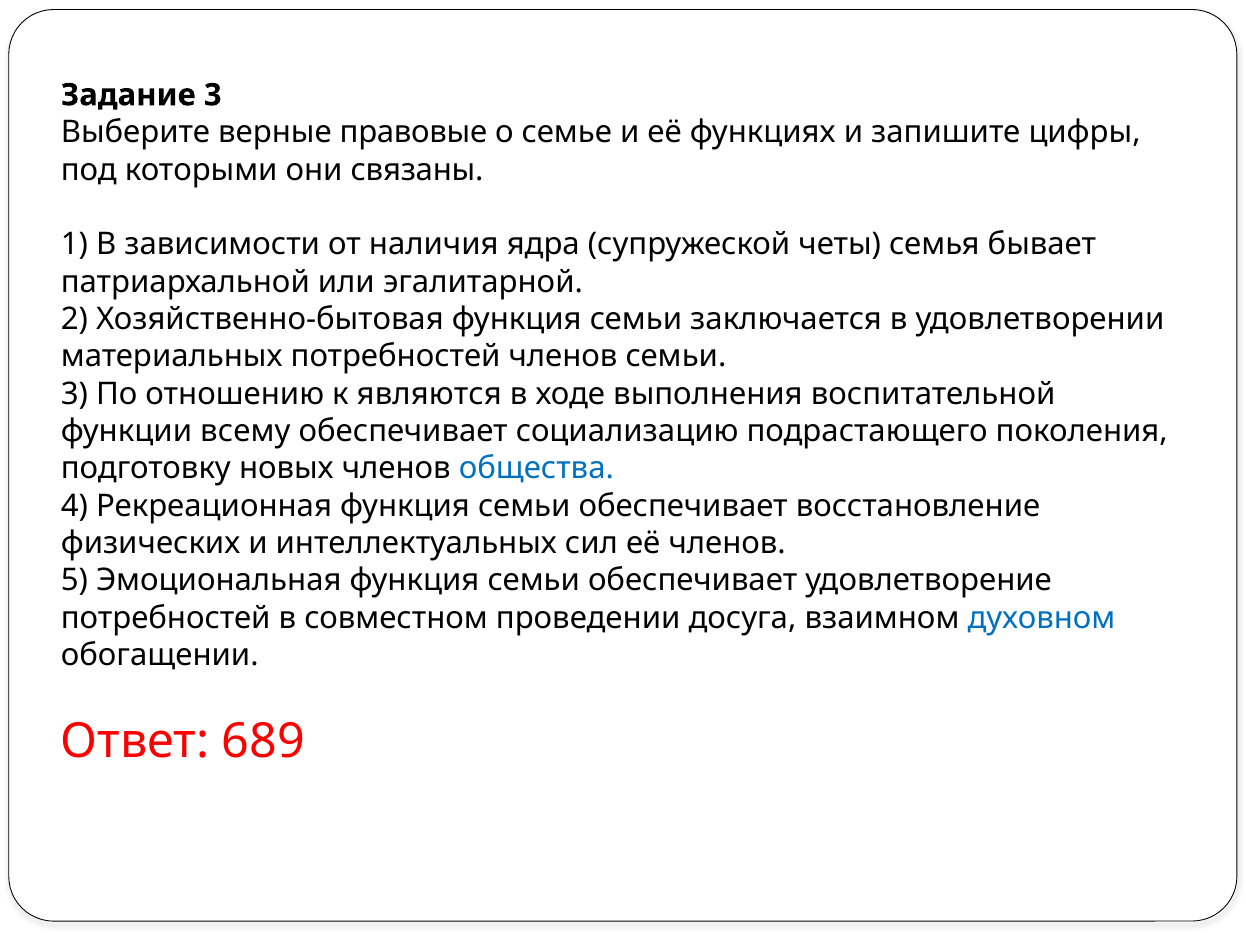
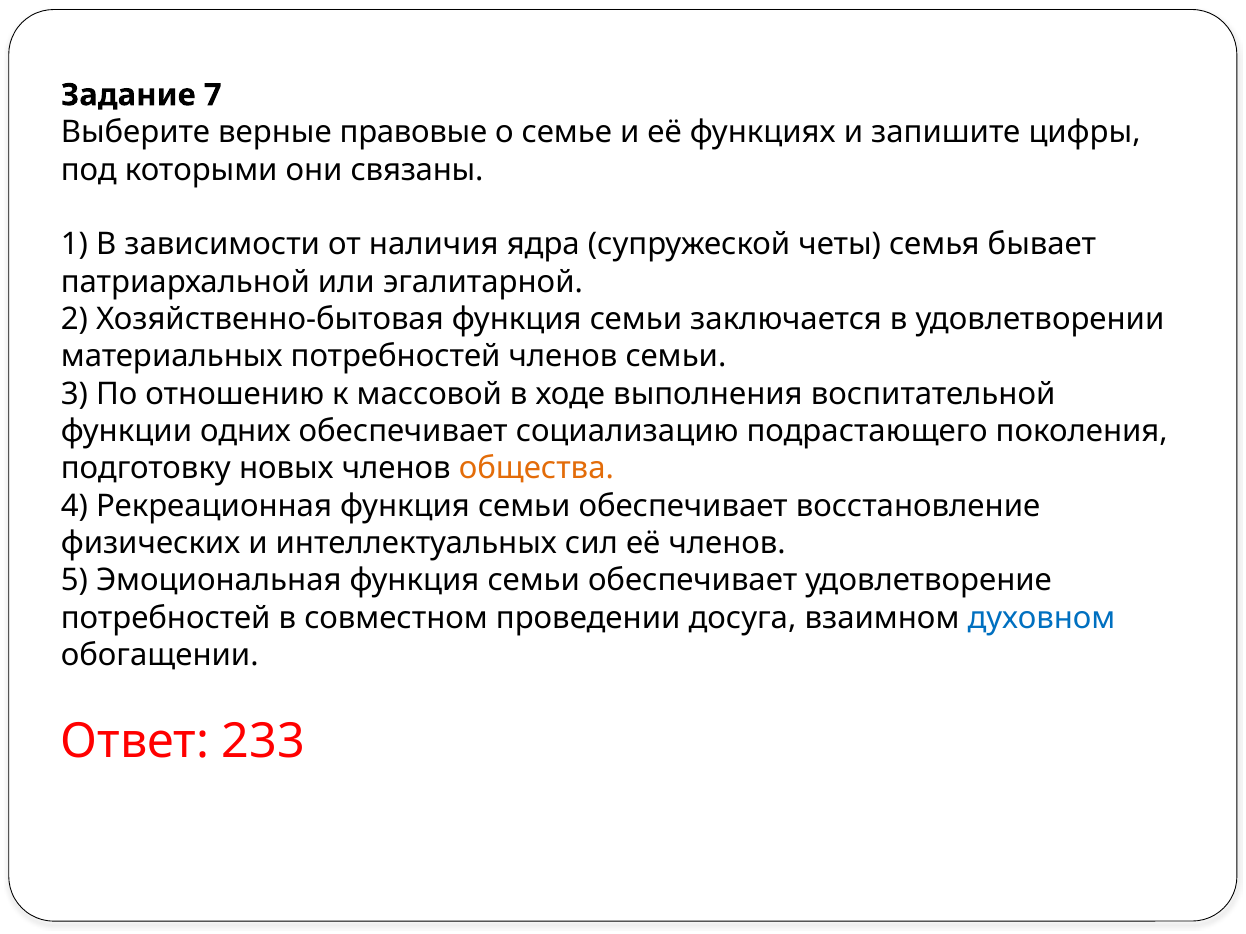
Задание 3: 3 -> 7
являются: являются -> массовой
всему: всему -> одних
общества colour: blue -> orange
689: 689 -> 233
